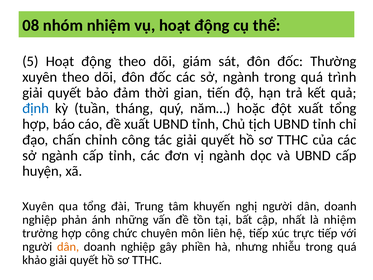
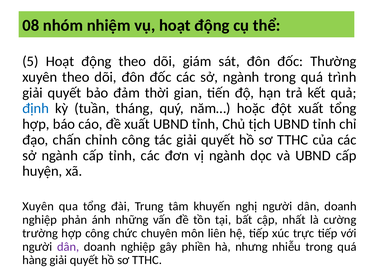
là nhiệm: nhiệm -> cường
dân at (68, 246) colour: orange -> purple
khảo: khảo -> hàng
